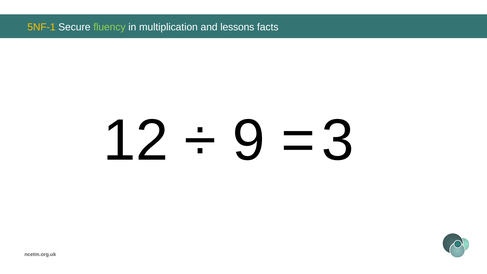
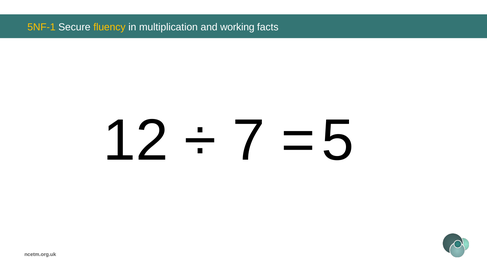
fluency colour: light green -> yellow
lessons: lessons -> working
9: 9 -> 7
3: 3 -> 5
